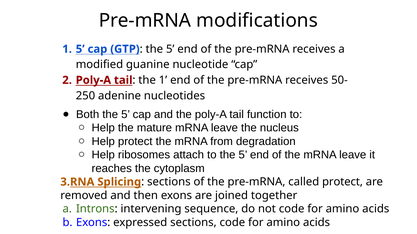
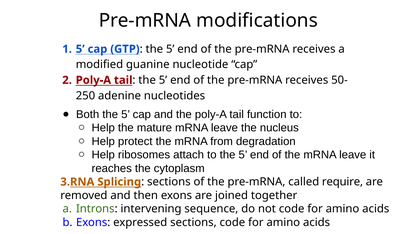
1 at (163, 80): 1 -> 5
called protect: protect -> require
